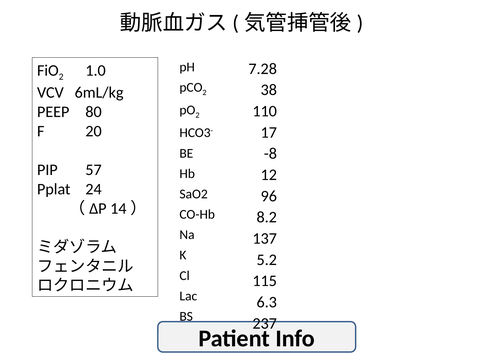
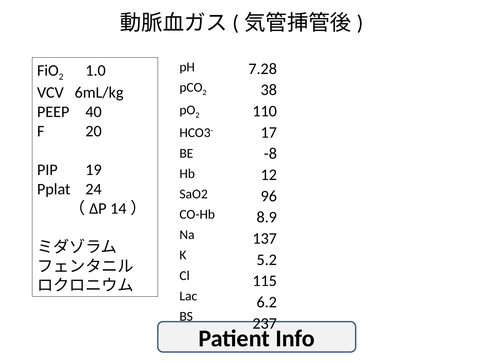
80: 80 -> 40
57: 57 -> 19
8.2: 8.2 -> 8.9
6.3: 6.3 -> 6.2
